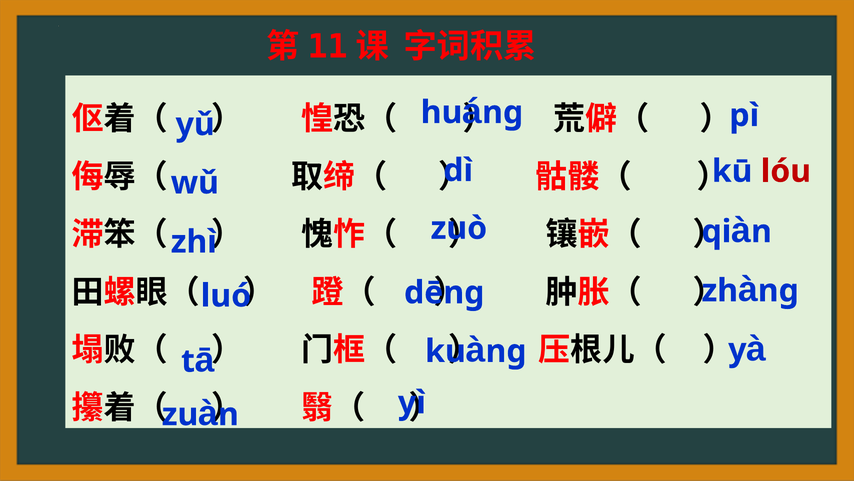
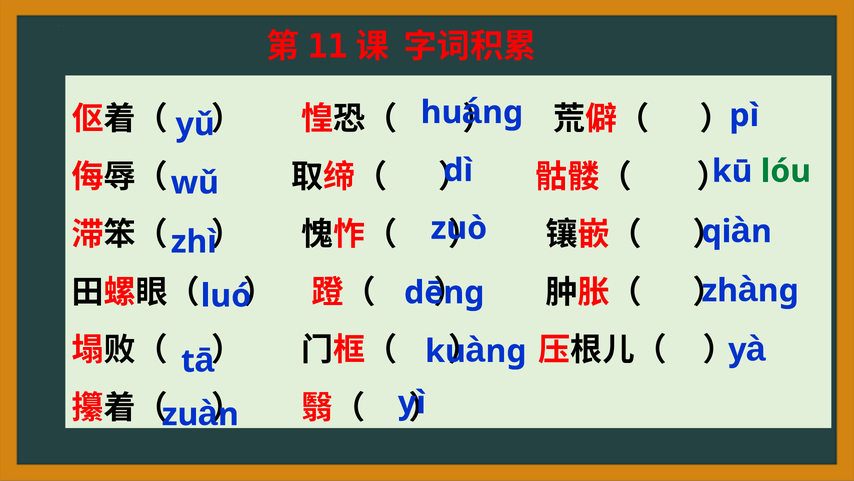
lóu colour: red -> green
